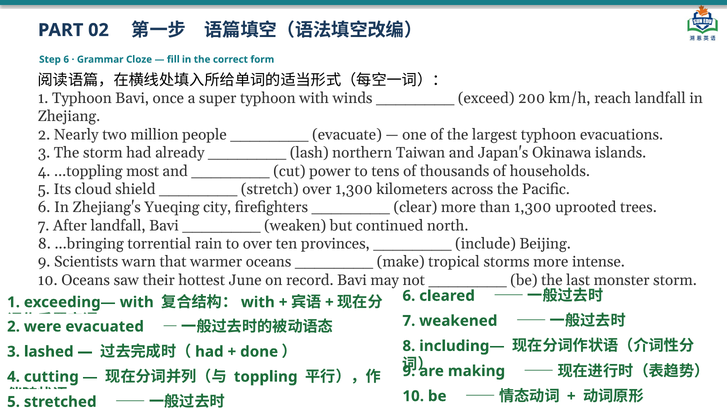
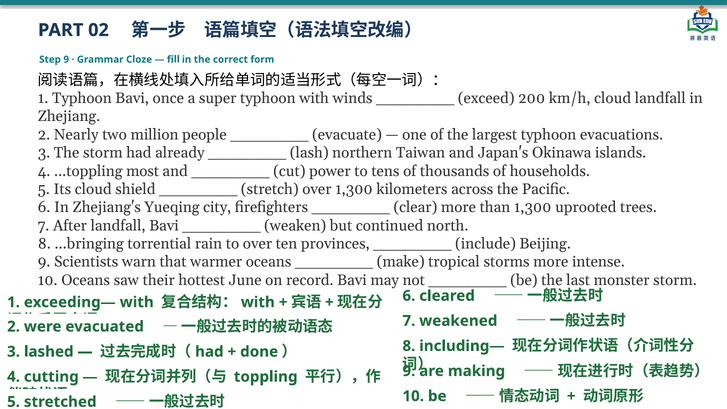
Step 6: 6 -> 9
km/h reach: reach -> cloud
